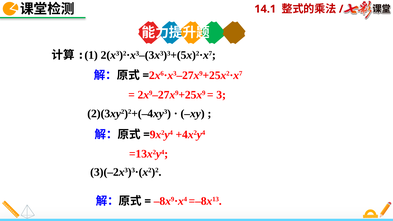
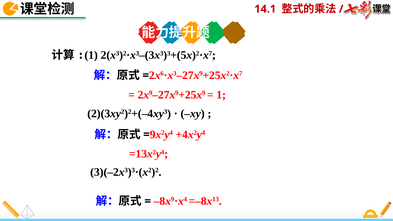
3 at (221, 95): 3 -> 1
